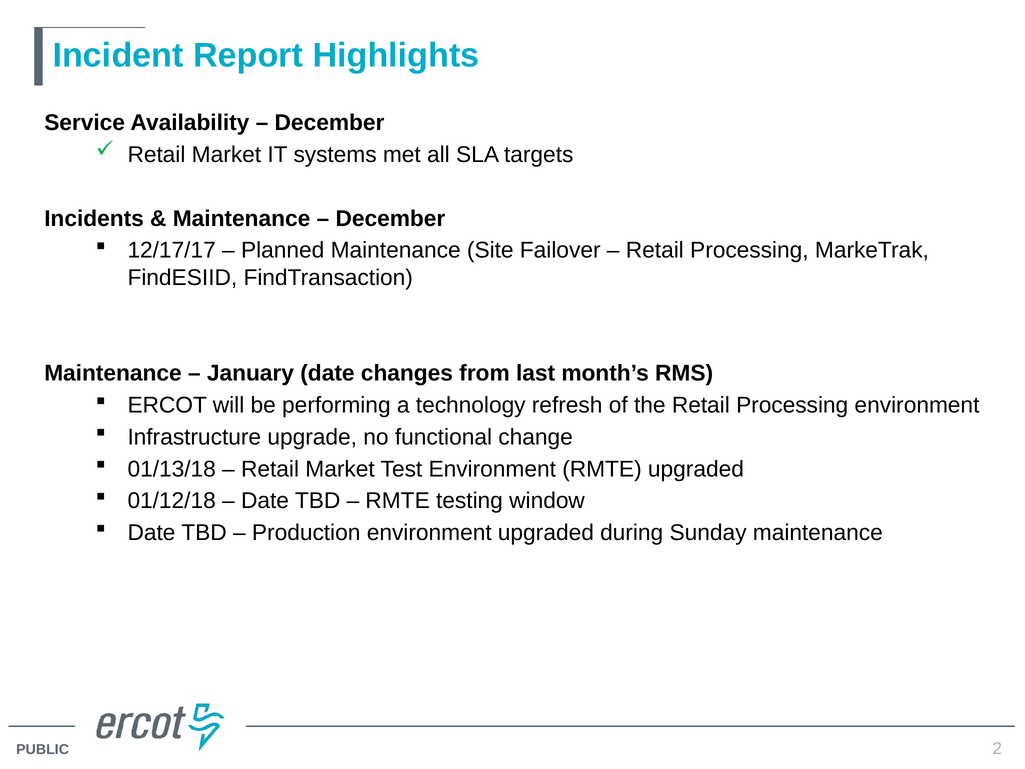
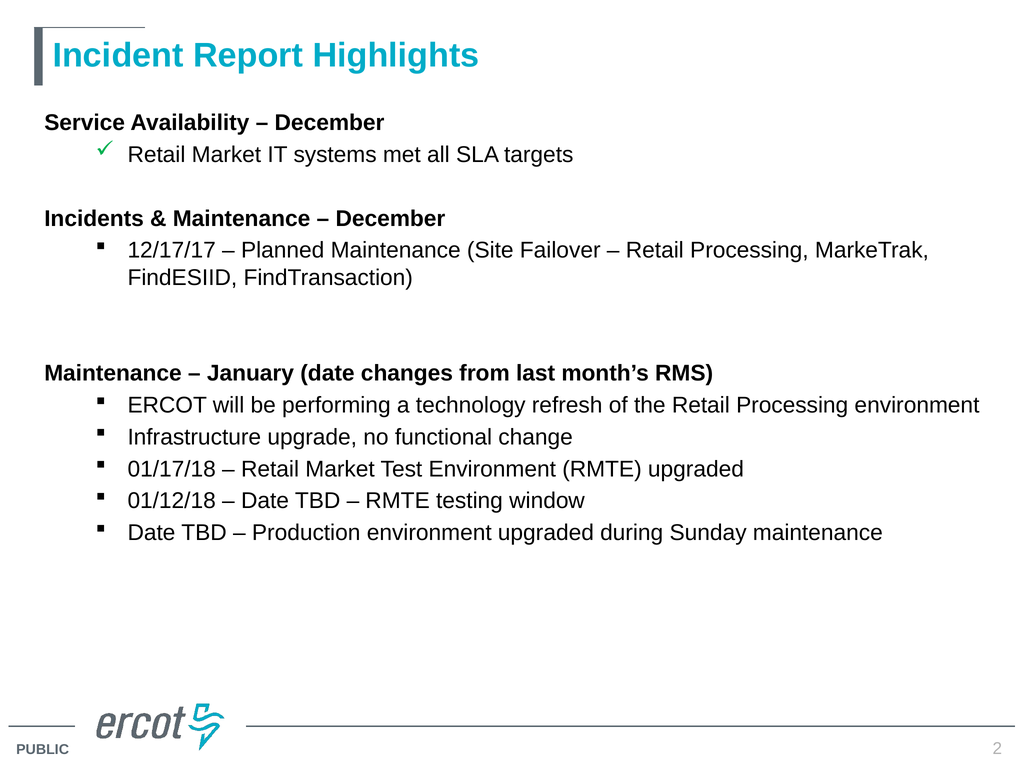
01/13/18: 01/13/18 -> 01/17/18
